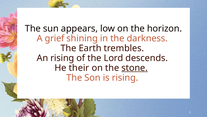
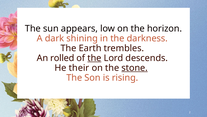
grief: grief -> dark
An rising: rising -> rolled
the at (94, 58) underline: none -> present
